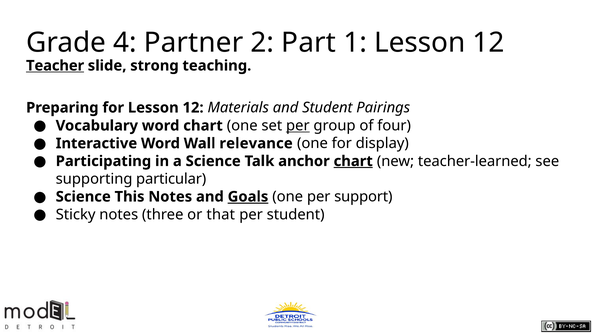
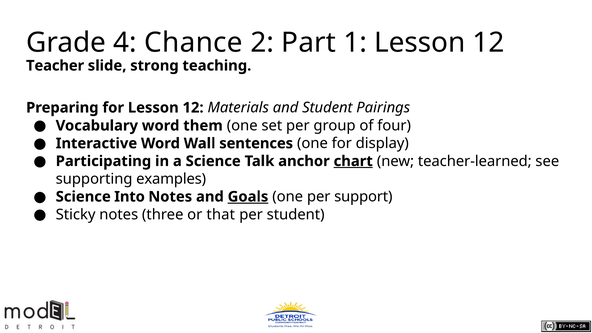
Partner: Partner -> Chance
Teacher underline: present -> none
word chart: chart -> them
per at (298, 126) underline: present -> none
relevance: relevance -> sentences
particular: particular -> examples
This: This -> Into
